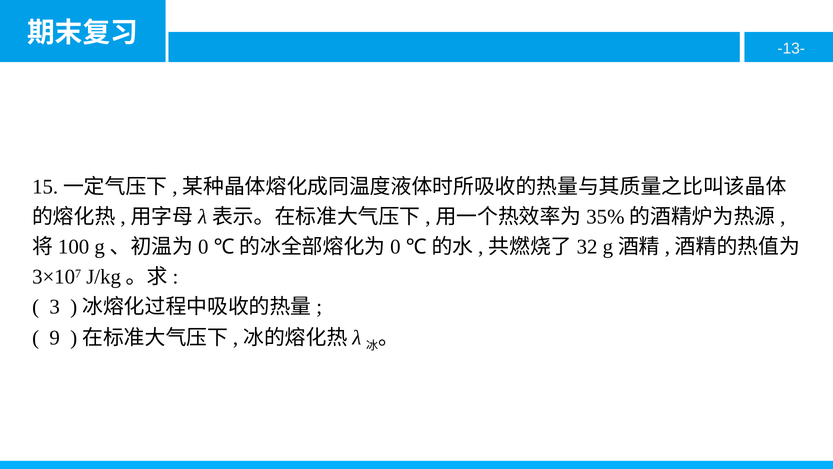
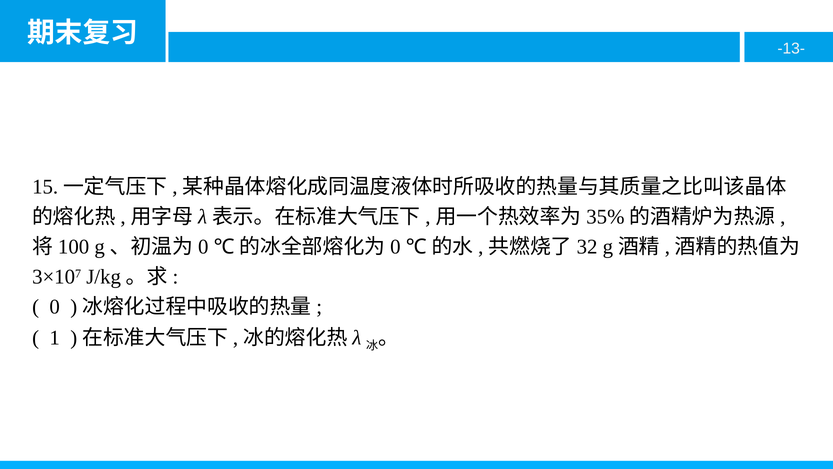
3: 3 -> 0
9: 9 -> 1
